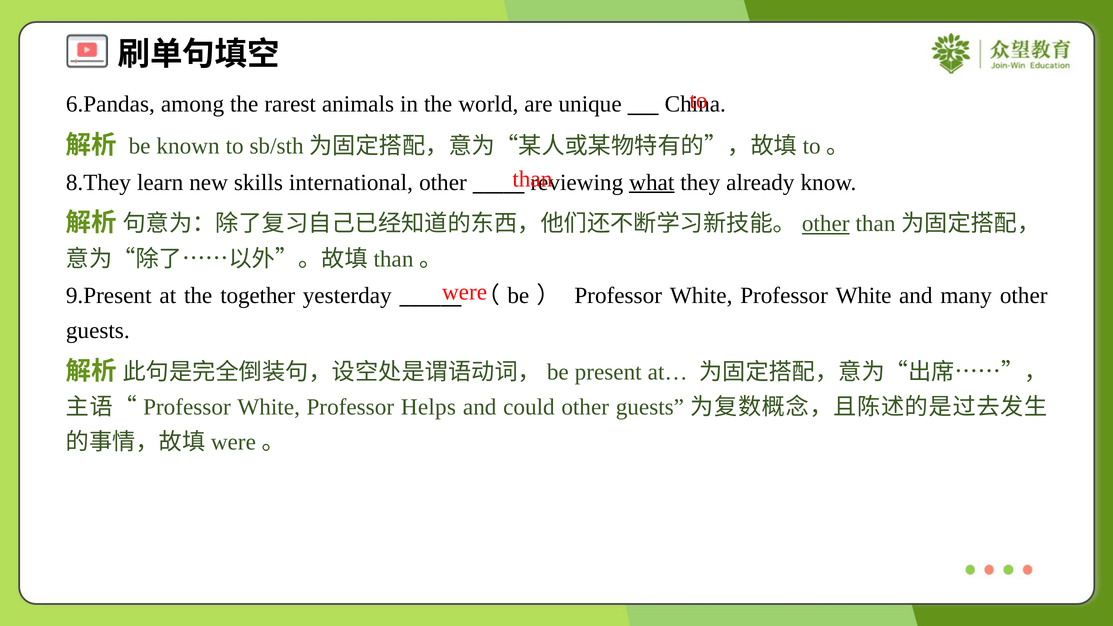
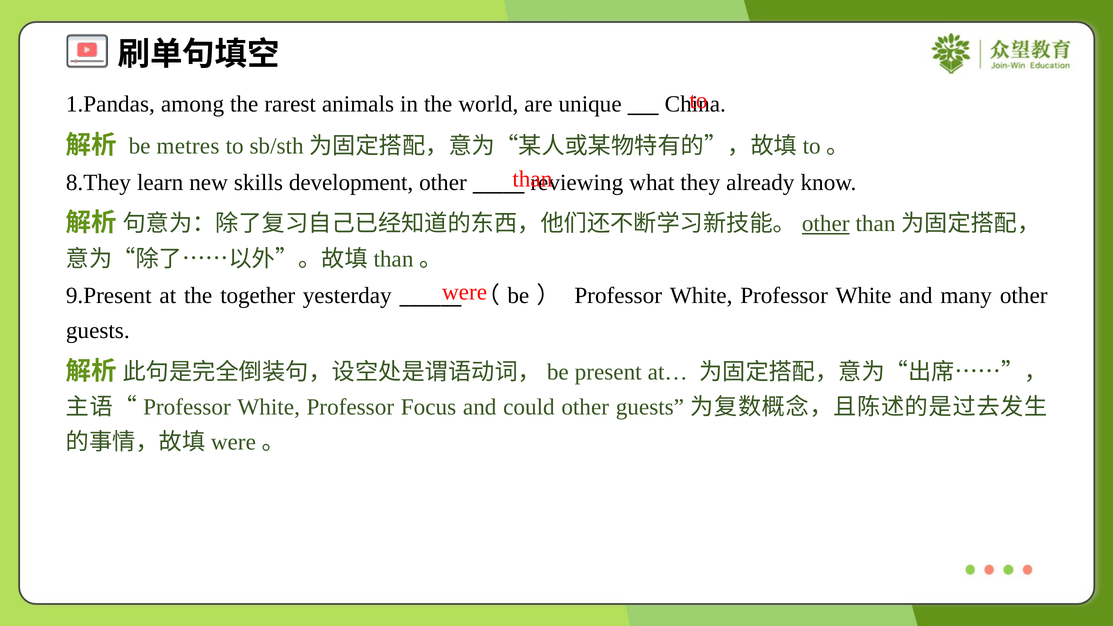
6.Pandas: 6.Pandas -> 1.Pandas
known: known -> metres
international: international -> development
what underline: present -> none
Helps: Helps -> Focus
